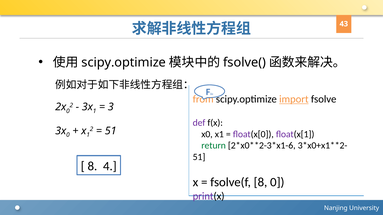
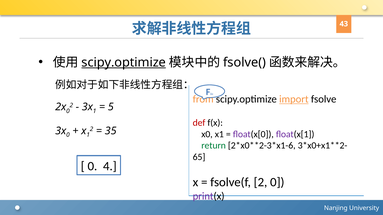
scipy.optimize at (124, 63) underline: none -> present
3: 3 -> 5
def colour: purple -> red
51 at (111, 131): 51 -> 35
51 at (199, 157): 51 -> 65
8 at (92, 166): 8 -> 0
fsolve(f 8: 8 -> 2
